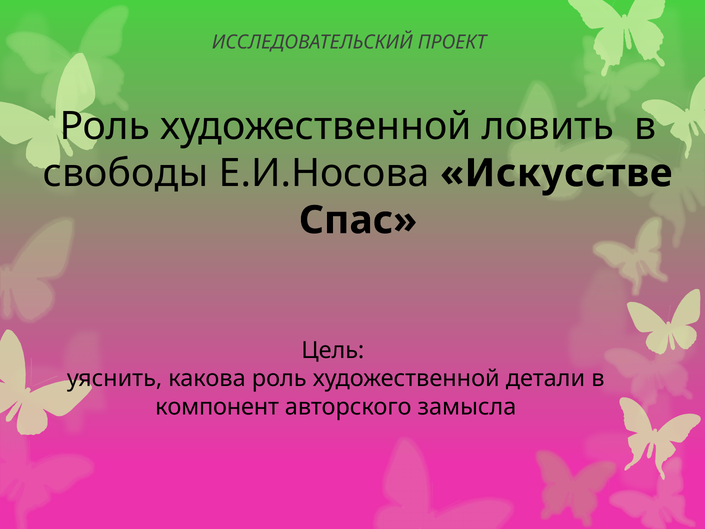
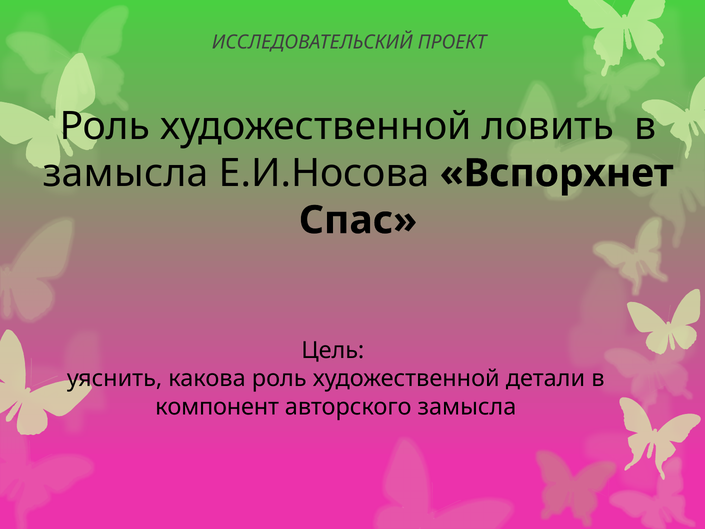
свободы at (126, 173): свободы -> замысла
Искусстве: Искусстве -> Вспорхнет
